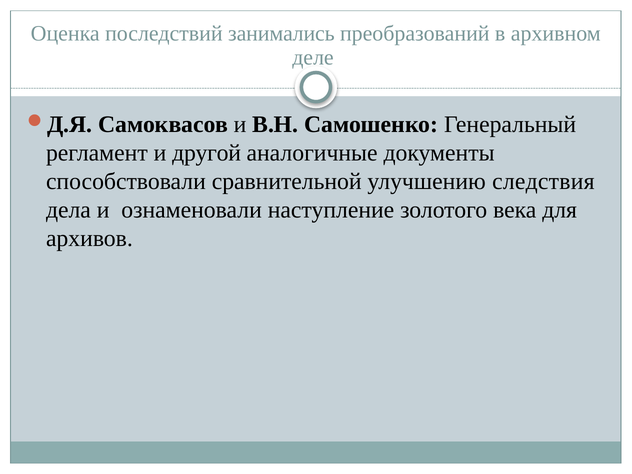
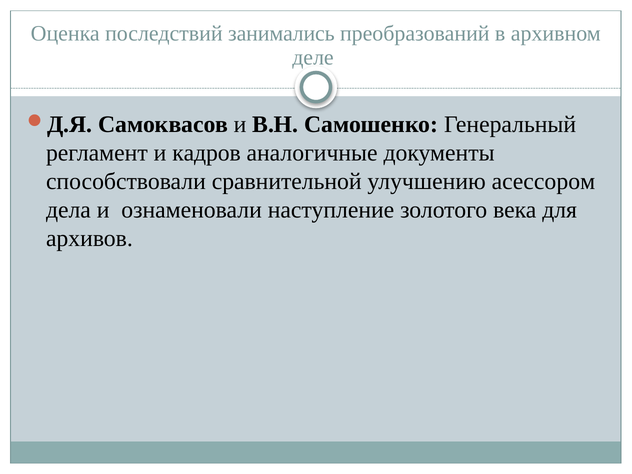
другой: другой -> кадров
следствия: следствия -> асессором
